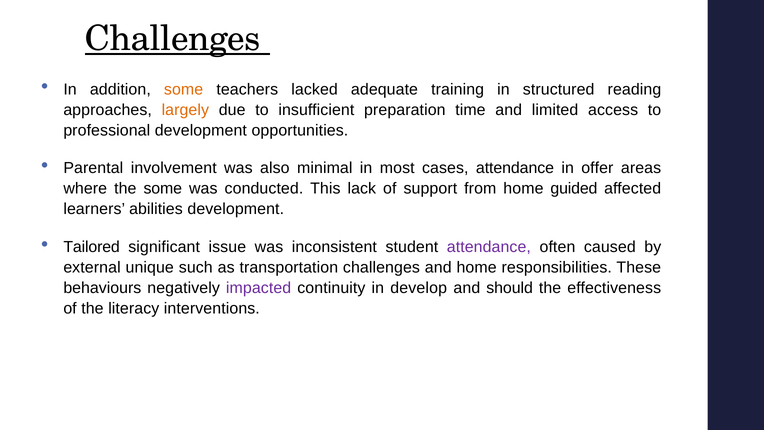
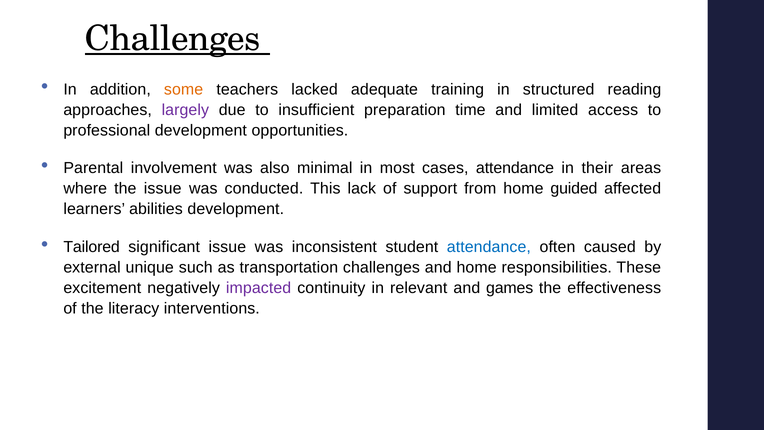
largely colour: orange -> purple
offer: offer -> their
the some: some -> issue
attendance at (489, 247) colour: purple -> blue
behaviours: behaviours -> excitement
develop: develop -> relevant
should: should -> games
